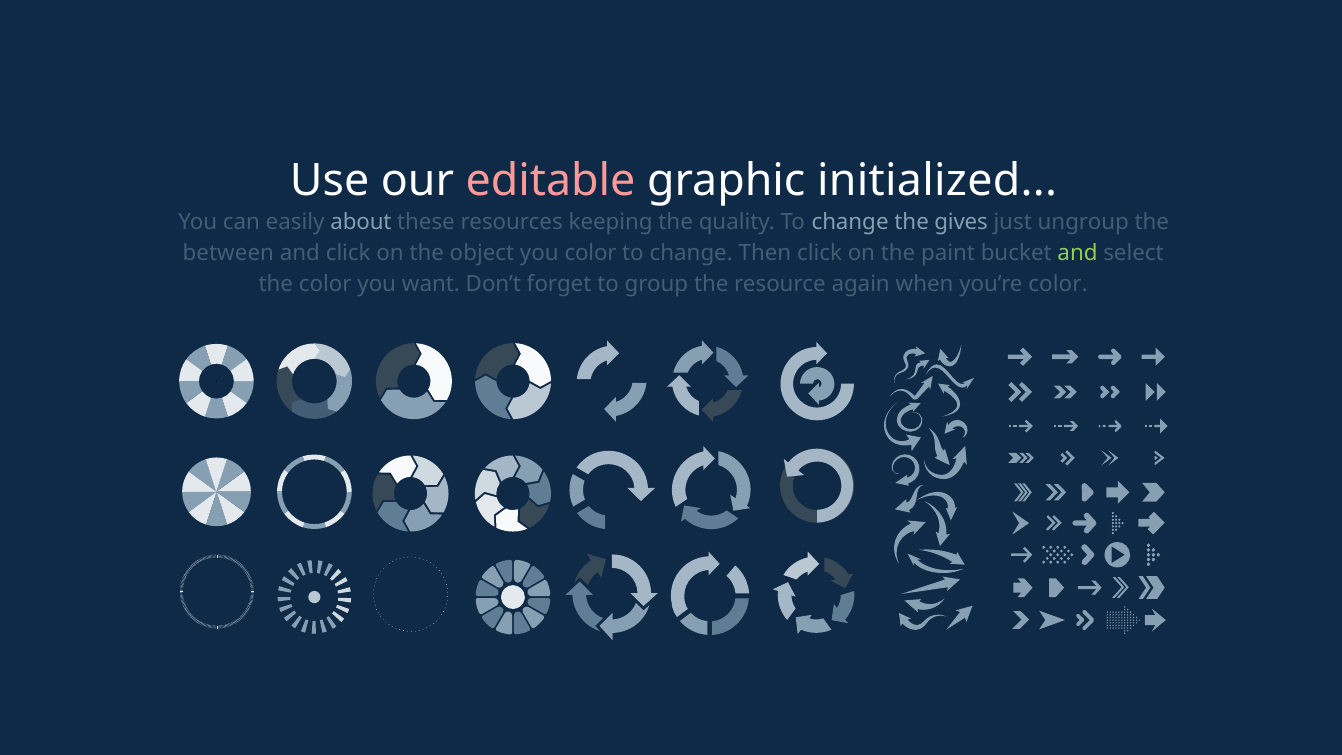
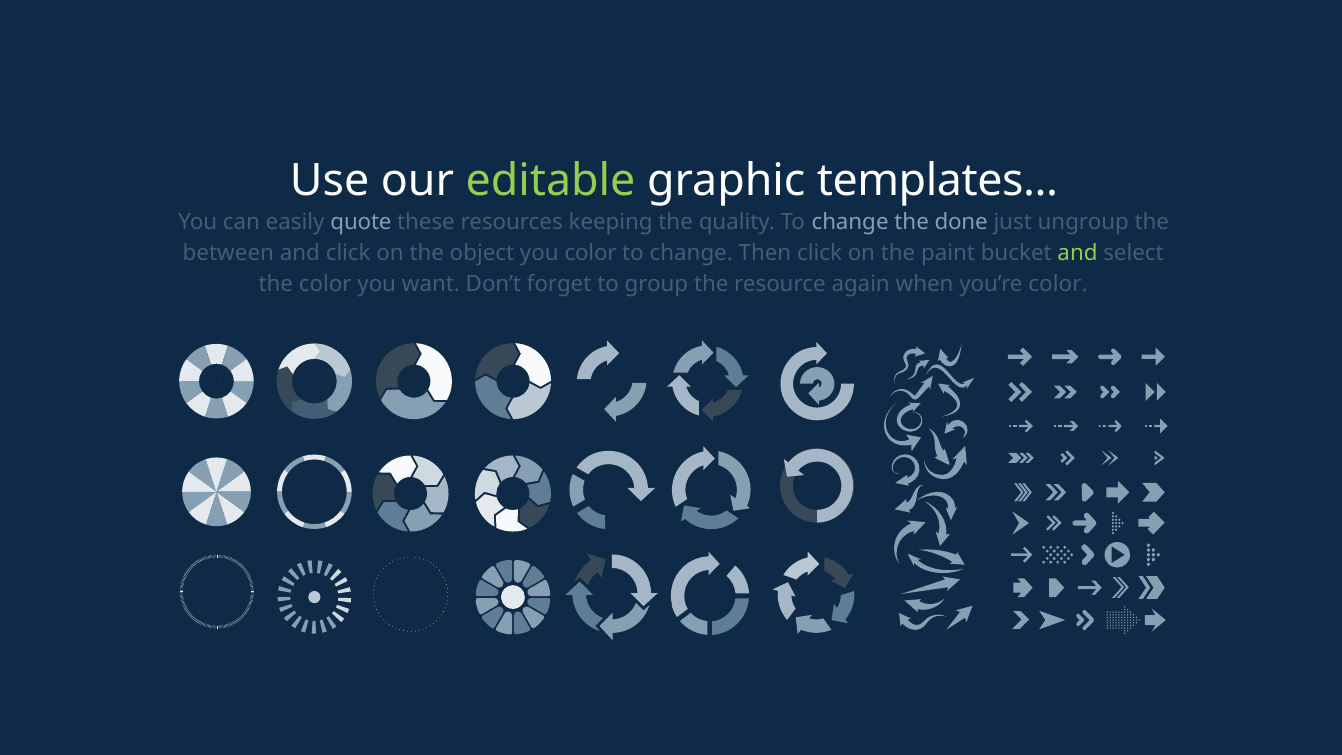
editable colour: pink -> light green
initialized: initialized -> templates
about: about -> quote
gives: gives -> done
